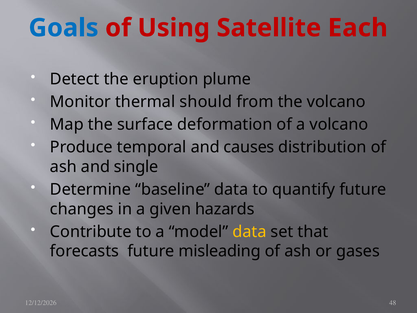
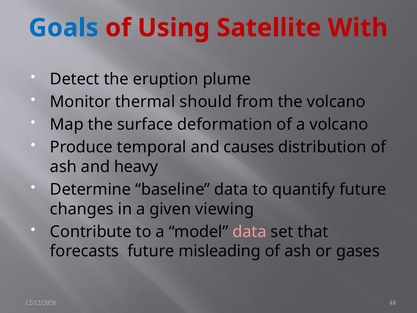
Each: Each -> With
single: single -> heavy
hazards: hazards -> viewing
data at (249, 232) colour: yellow -> pink
